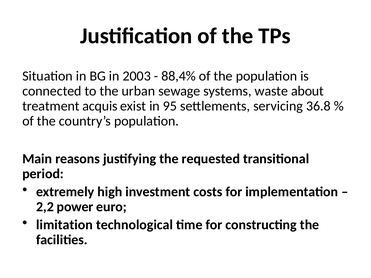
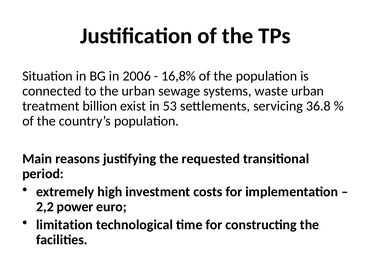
2003: 2003 -> 2006
88,4%: 88,4% -> 16,8%
waste about: about -> urban
acquis: acquis -> billion
95: 95 -> 53
